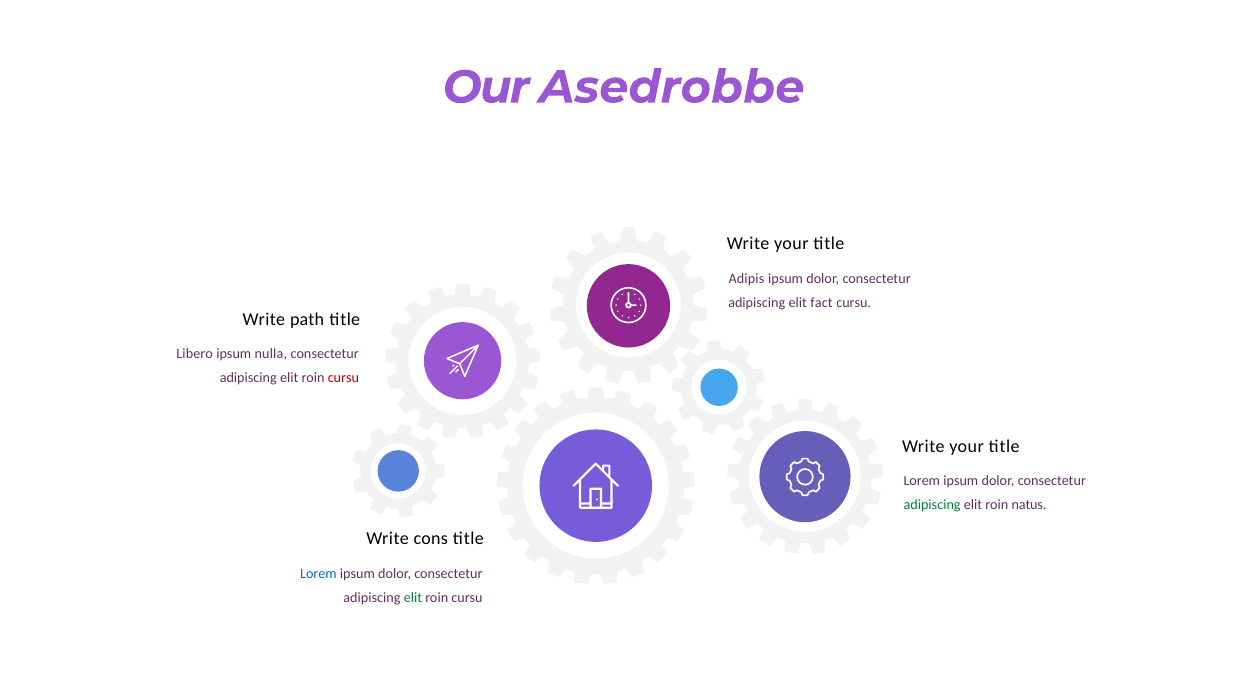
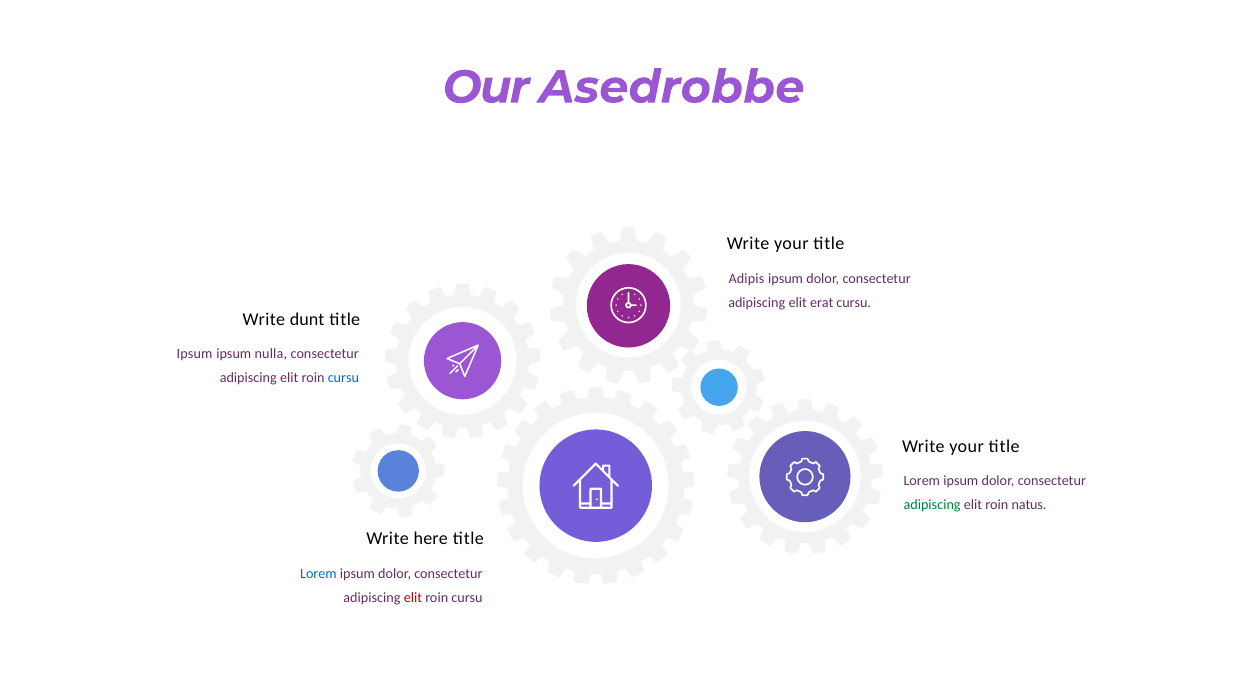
fact: fact -> erat
path: path -> dunt
Libero at (195, 354): Libero -> Ipsum
cursu at (343, 378) colour: red -> blue
cons: cons -> here
elit at (413, 597) colour: green -> red
